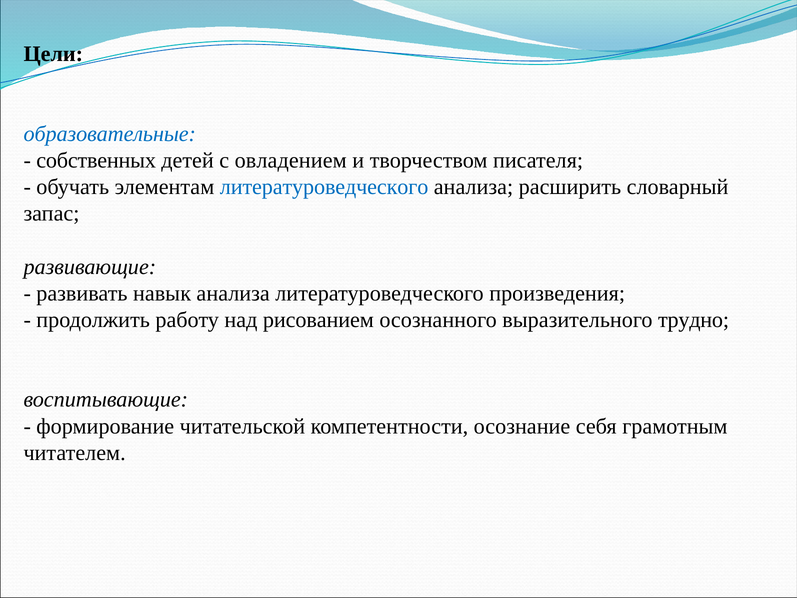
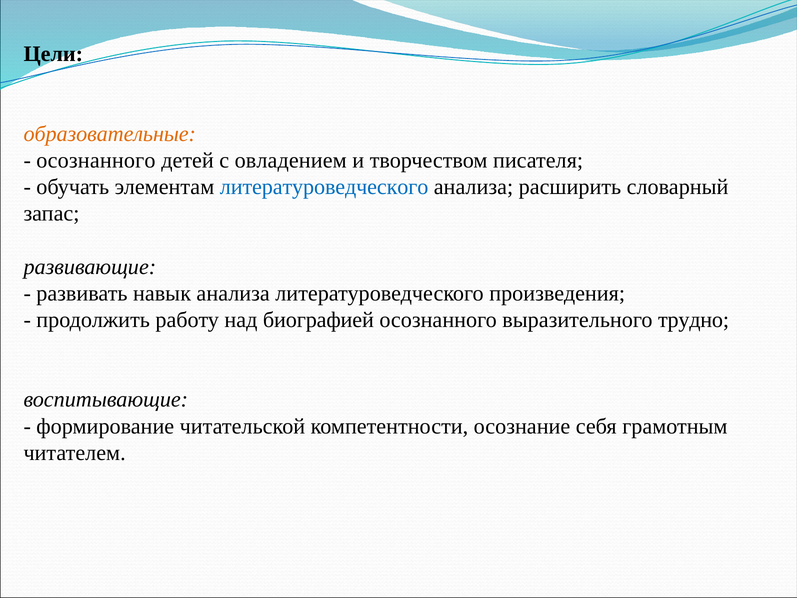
образовательные colour: blue -> orange
собственных at (96, 160): собственных -> осознанного
рисованием: рисованием -> биографией
